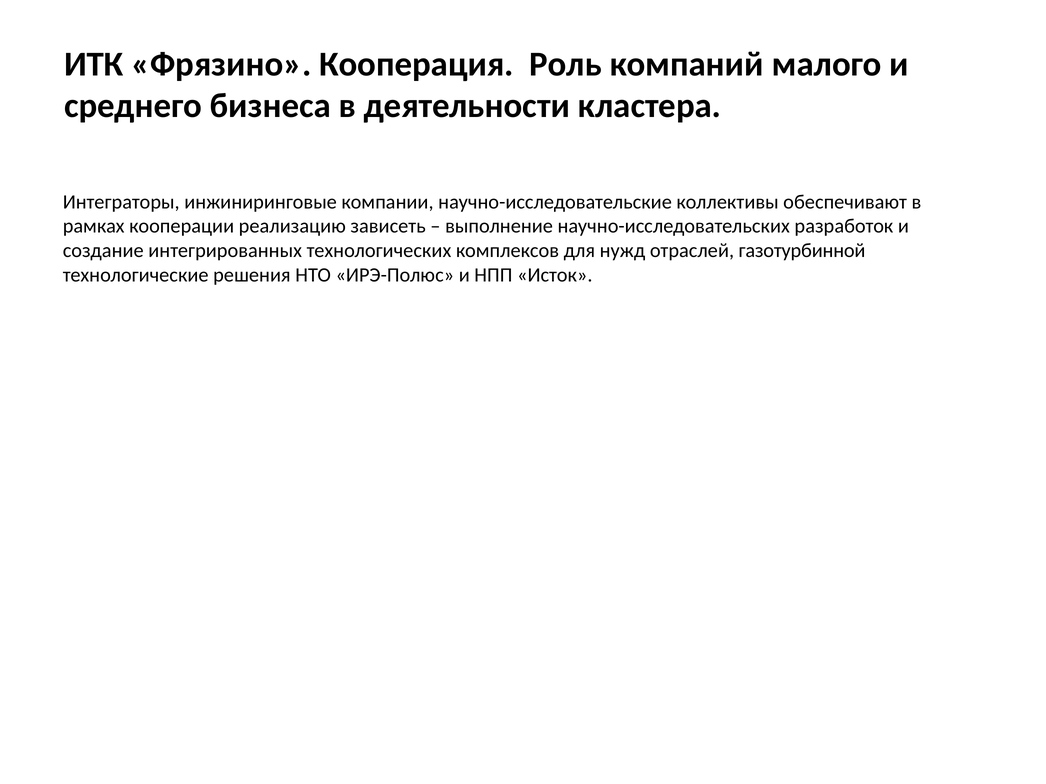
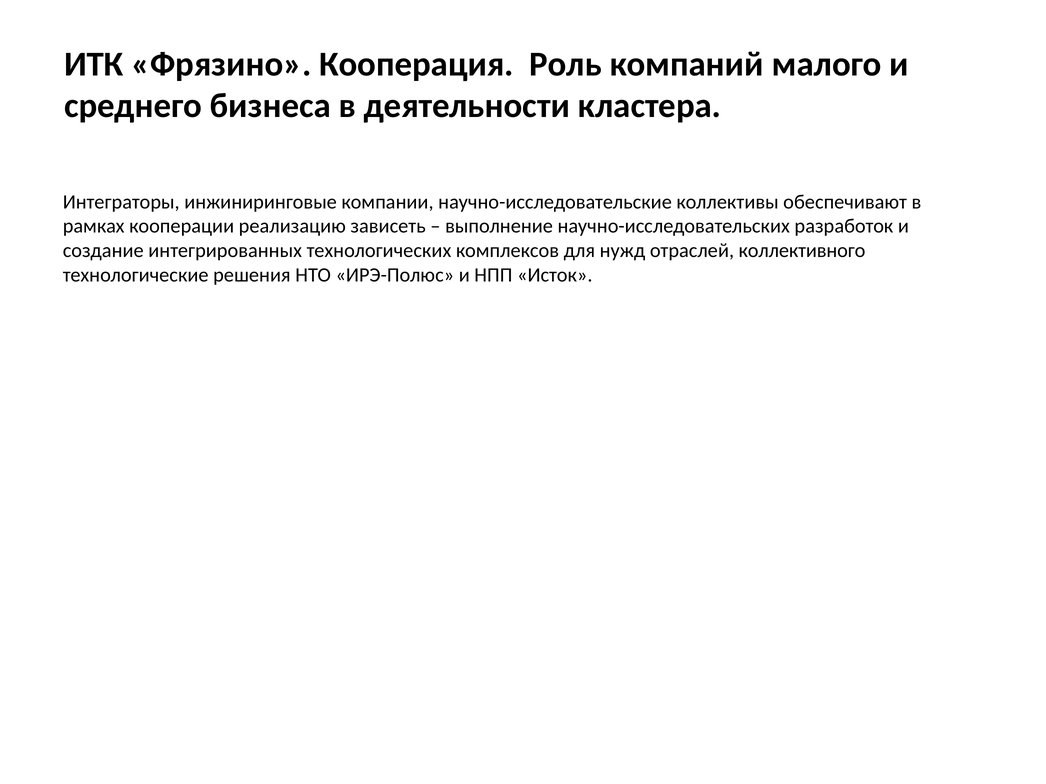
газотурбинной: газотурбинной -> коллективного
